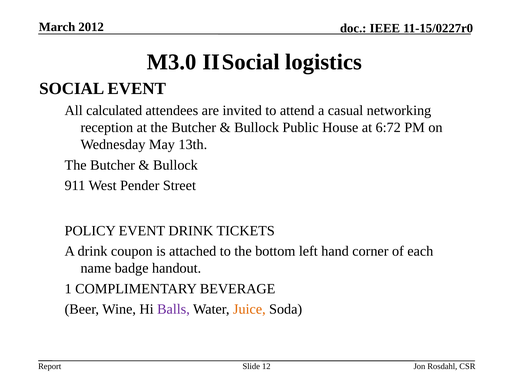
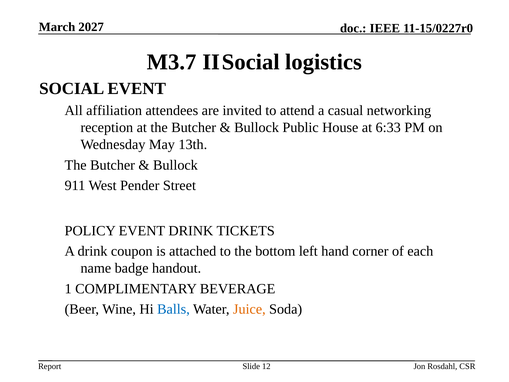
2012: 2012 -> 2027
M3.0: M3.0 -> M3.7
calculated: calculated -> affiliation
6:72: 6:72 -> 6:33
Balls colour: purple -> blue
